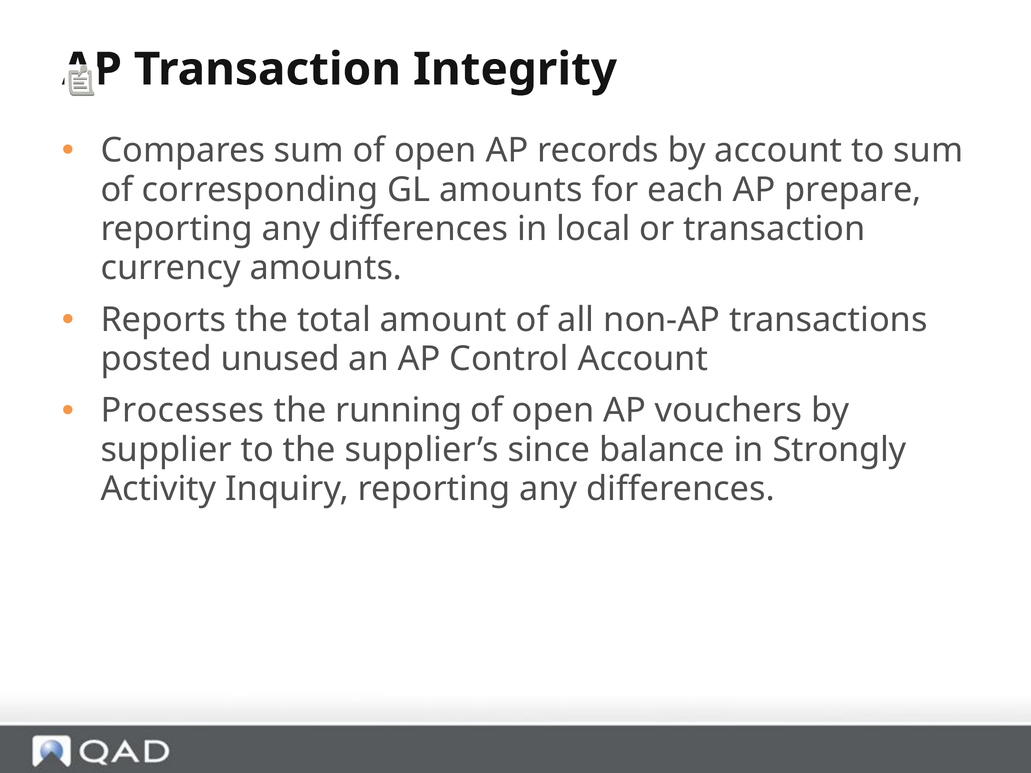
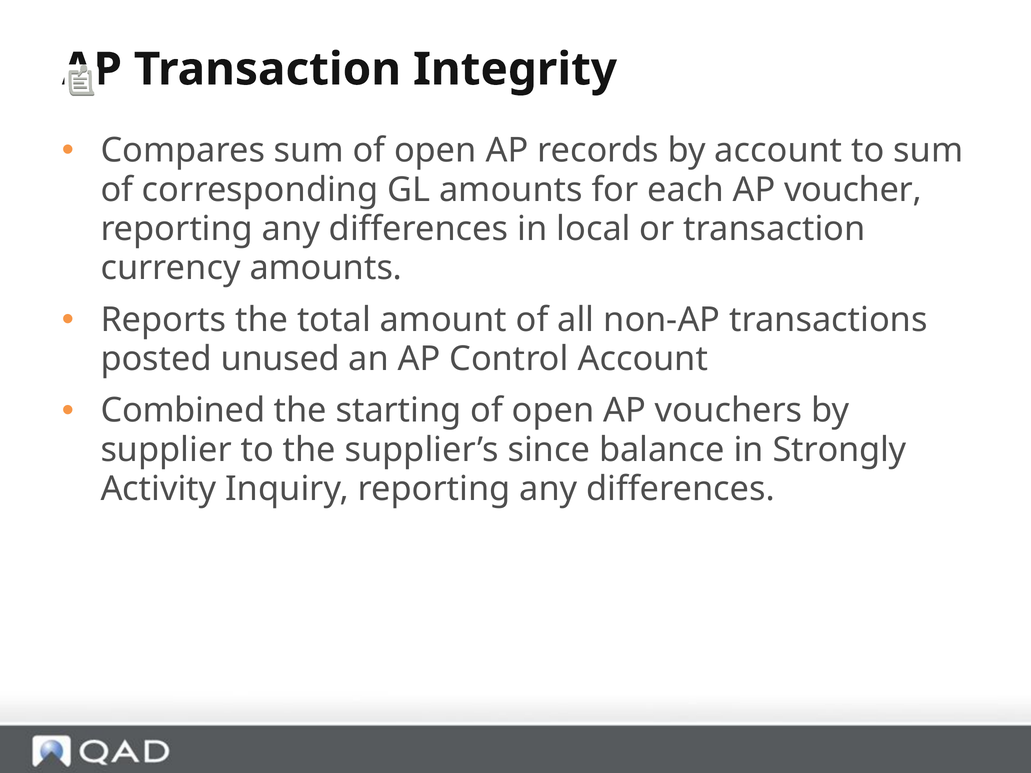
prepare: prepare -> voucher
Processes: Processes -> Combined
running: running -> starting
